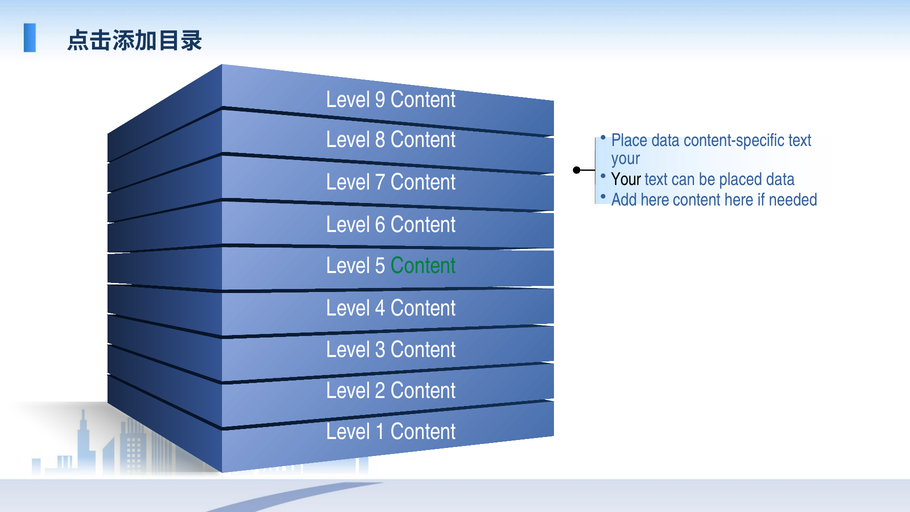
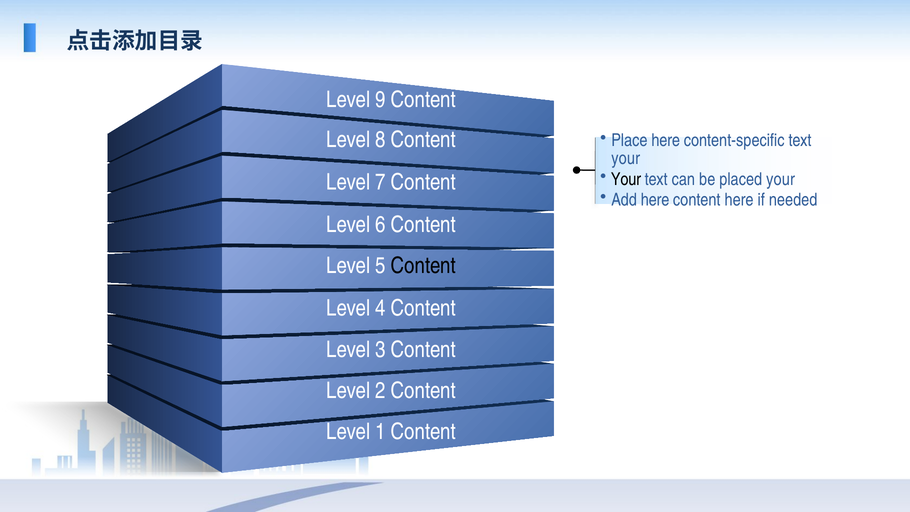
Place data: data -> here
placed data: data -> your
Content at (423, 266) colour: green -> black
